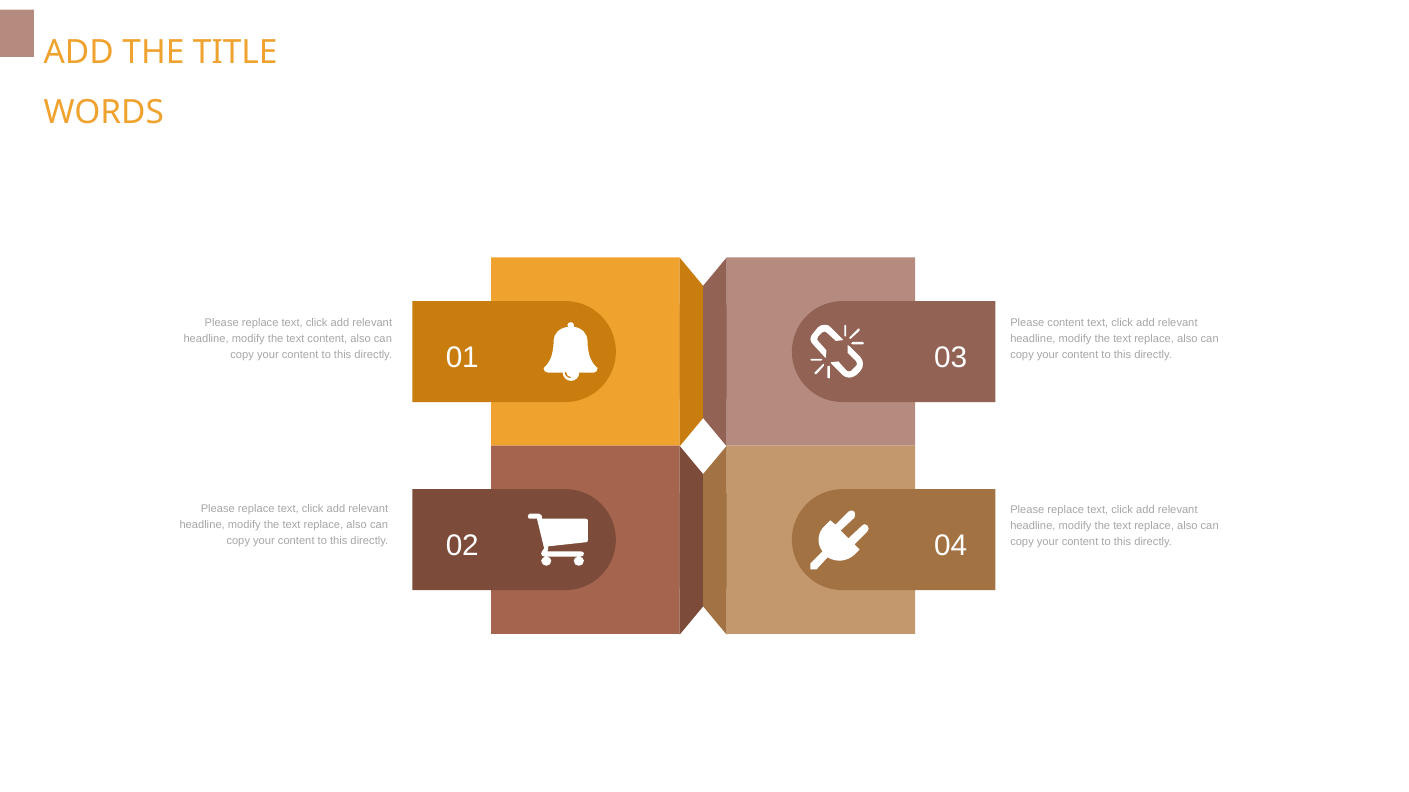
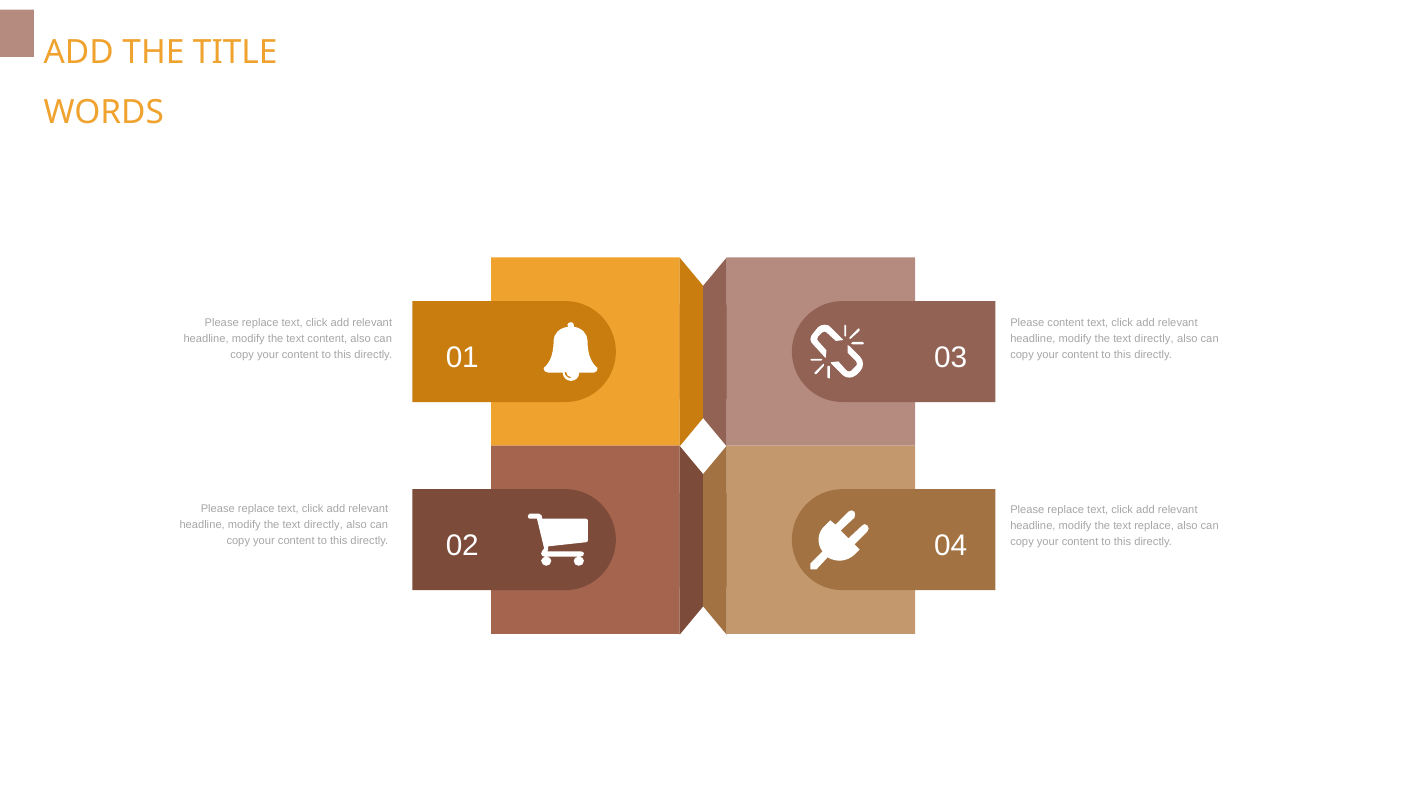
replace at (1154, 339): replace -> directly
replace at (323, 525): replace -> directly
